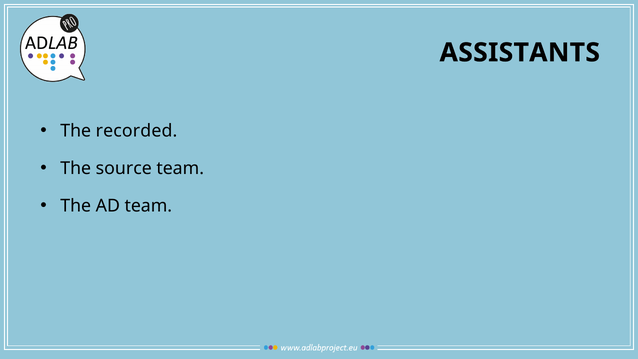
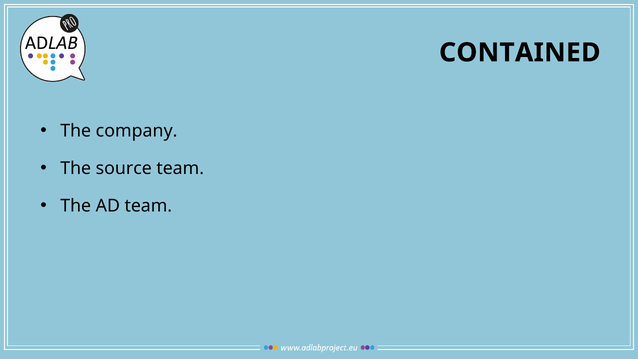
ASSISTANTS: ASSISTANTS -> CONTAINED
recorded: recorded -> company
